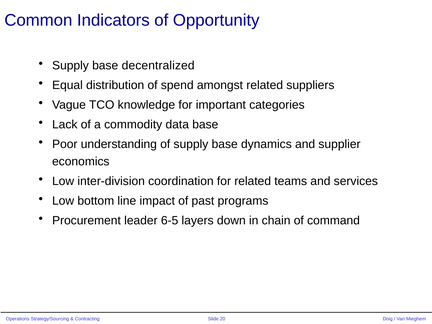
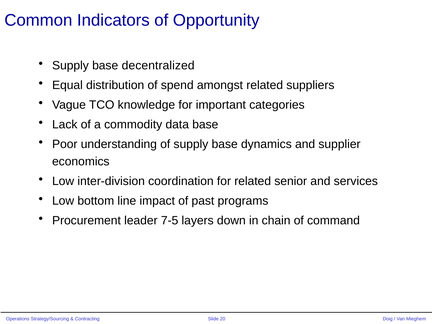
teams: teams -> senior
6-5: 6-5 -> 7-5
